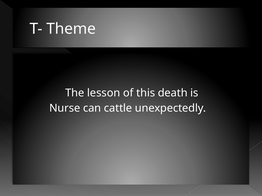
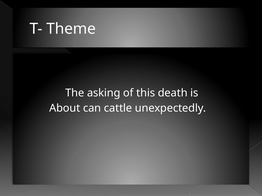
lesson: lesson -> asking
Nurse: Nurse -> About
